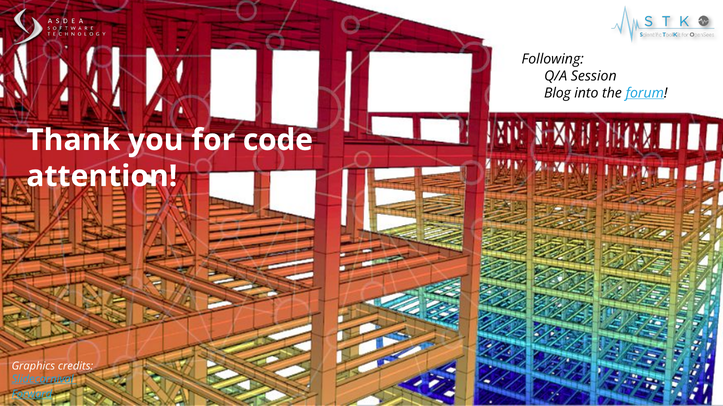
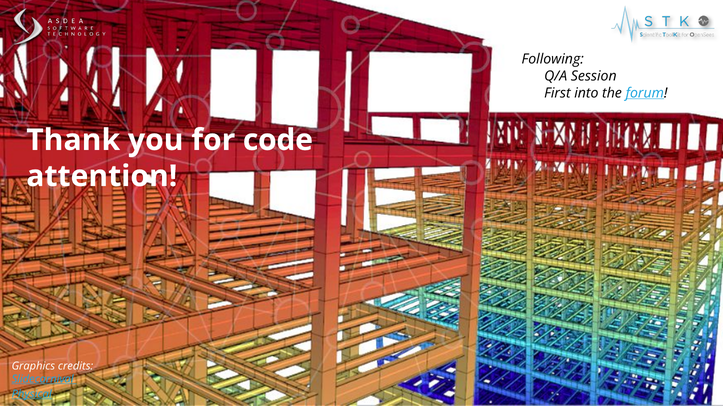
Blog: Blog -> First
Forward: Forward -> Physical
